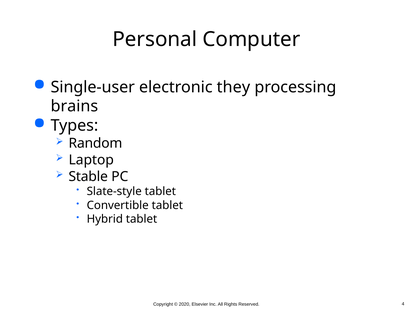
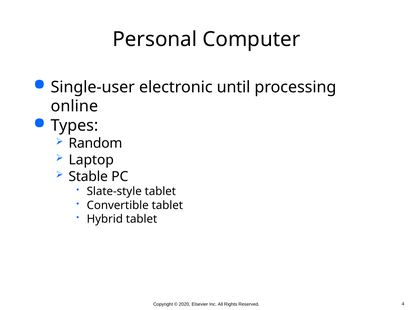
they: they -> until
brains: brains -> online
